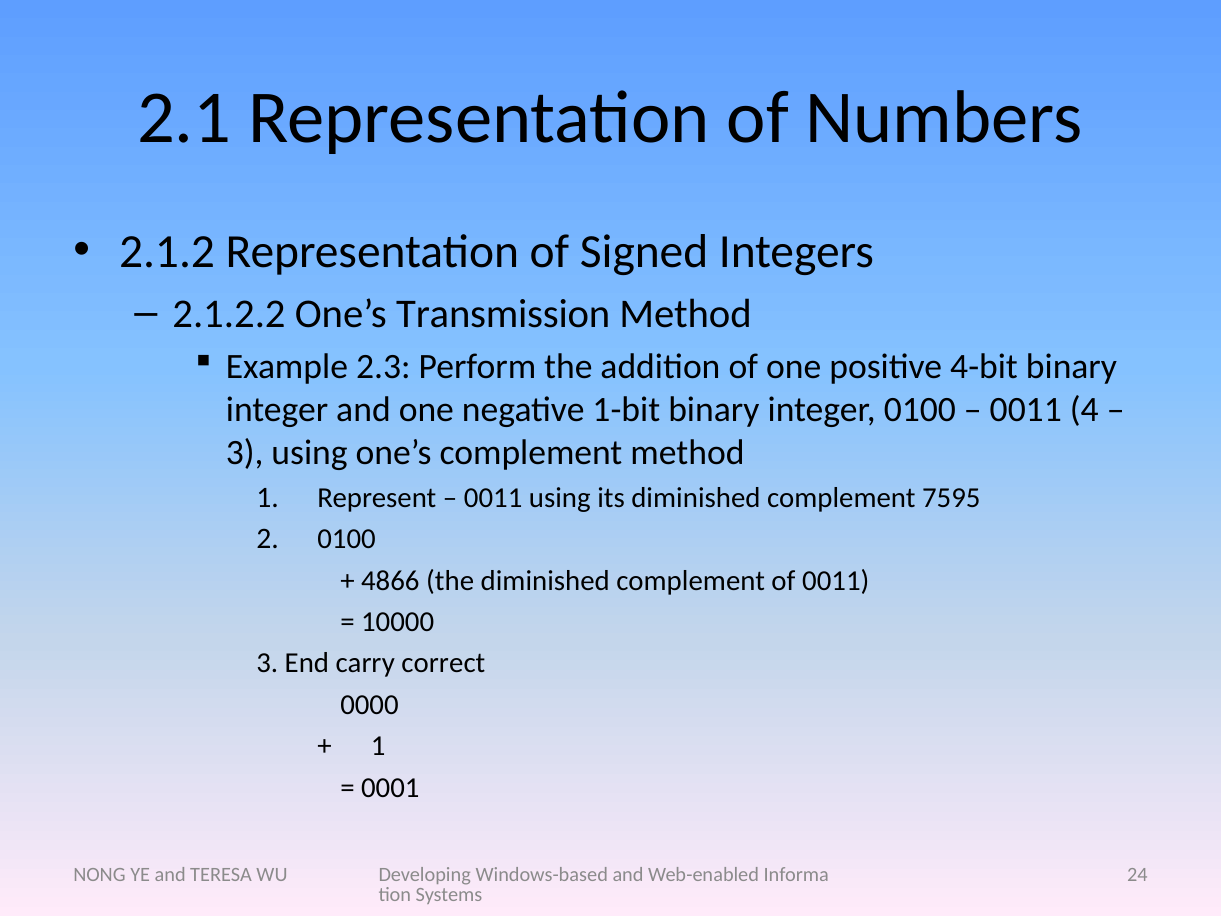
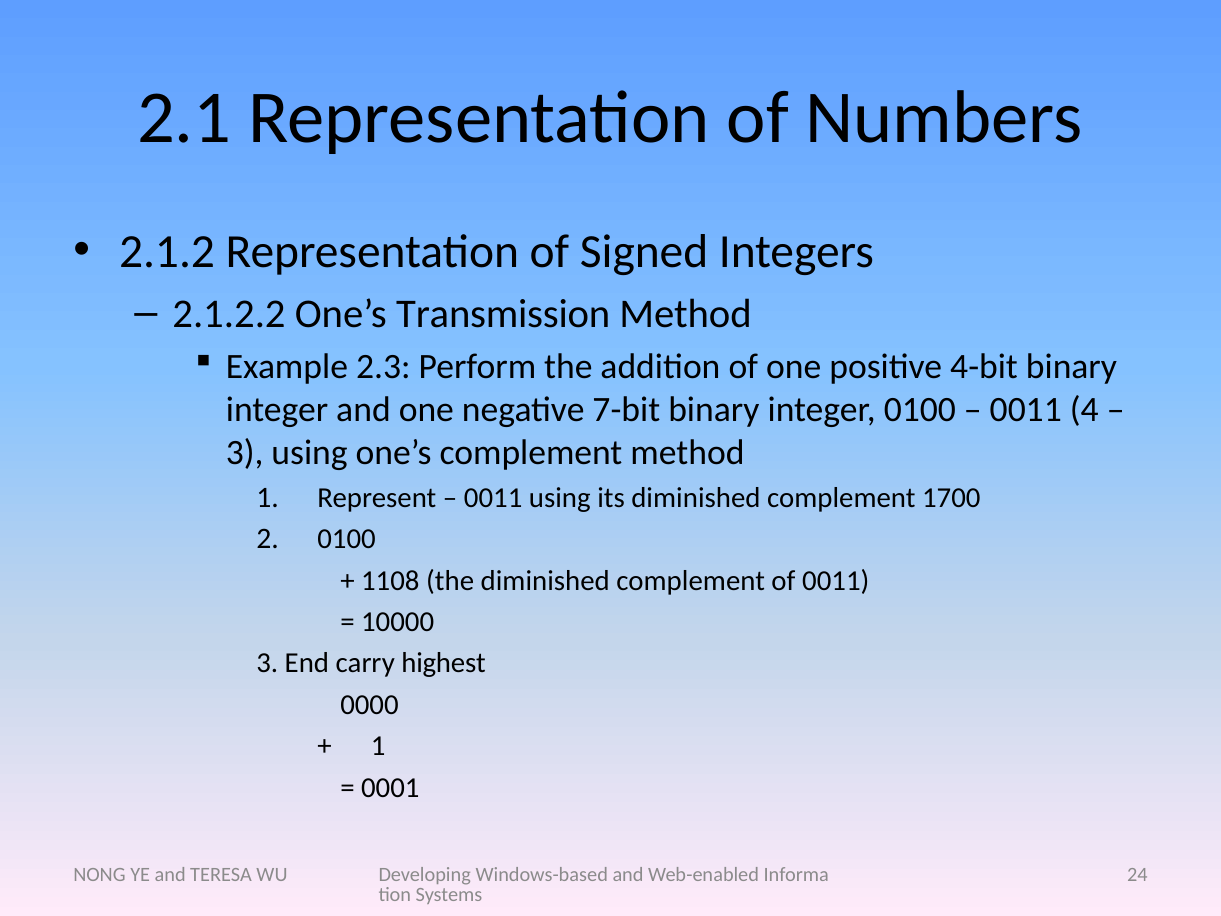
1-bit: 1-bit -> 7-bit
7595: 7595 -> 1700
4866: 4866 -> 1108
correct: correct -> highest
